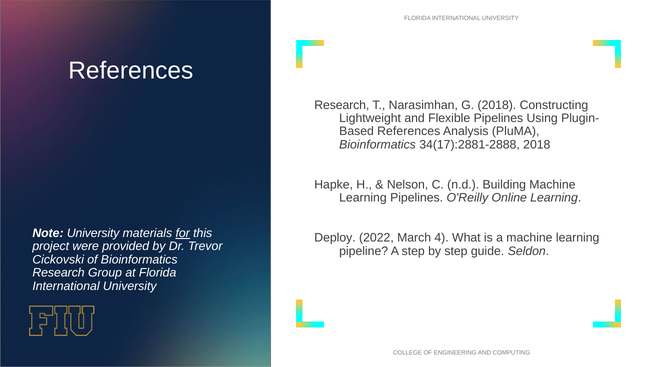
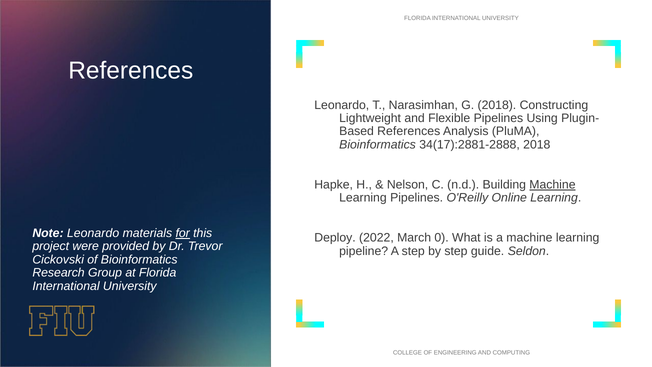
Research at (342, 105): Research -> Leonardo
Machine at (552, 185) underline: none -> present
Note University: University -> Leonardo
4: 4 -> 0
